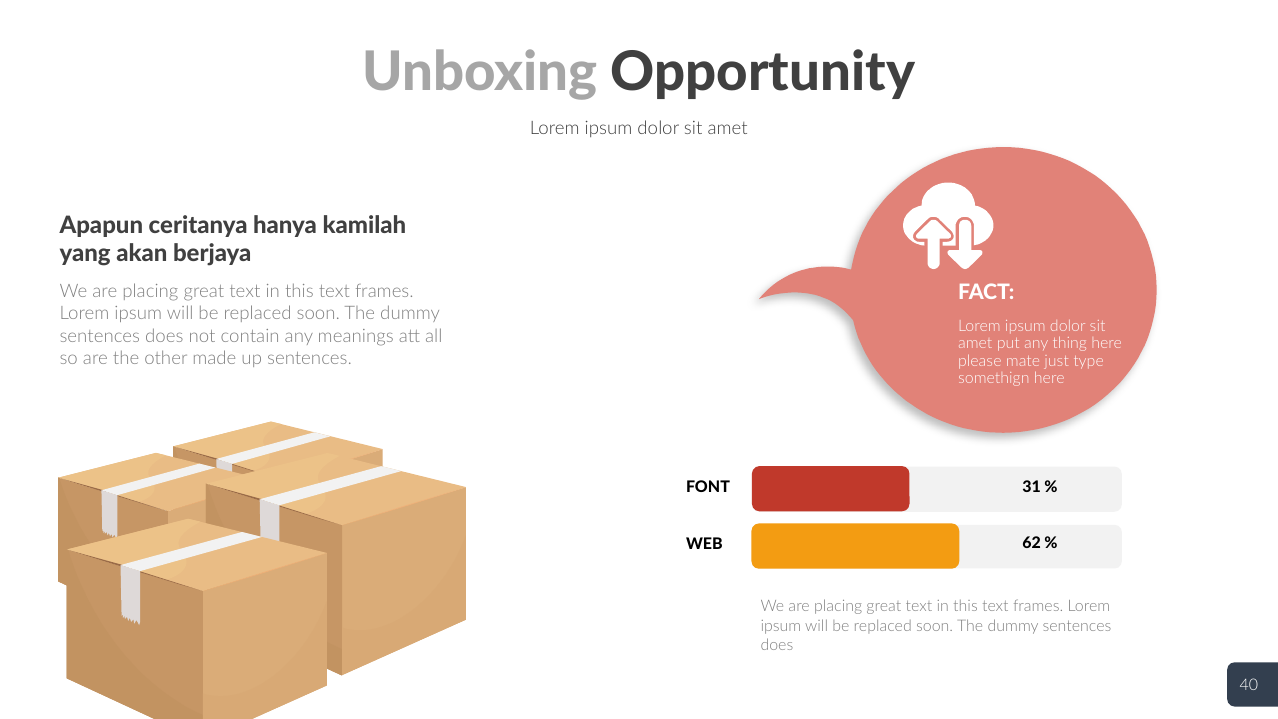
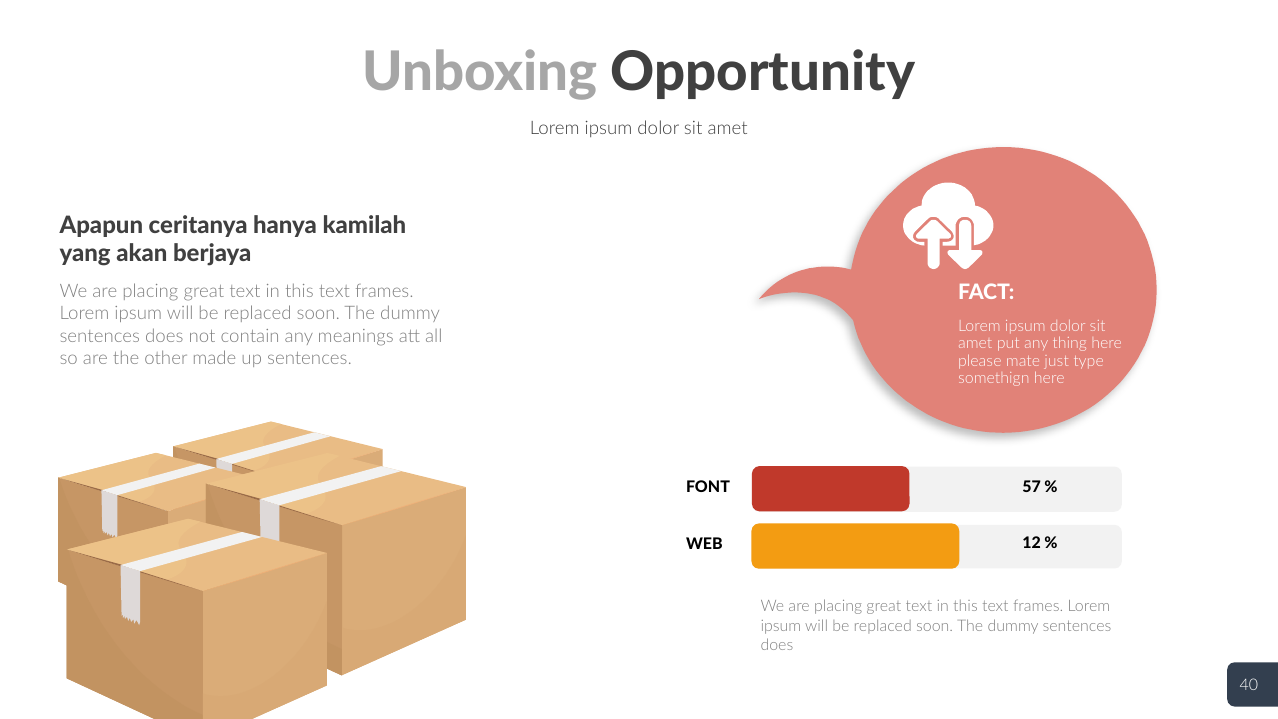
31: 31 -> 57
62: 62 -> 12
